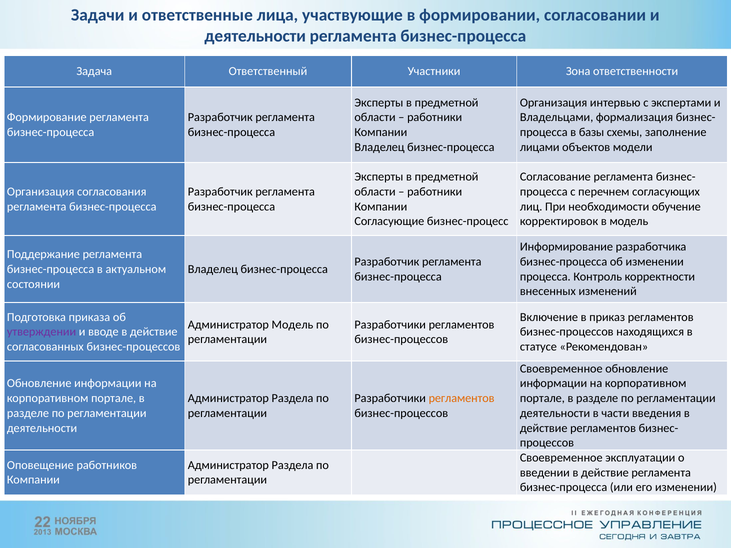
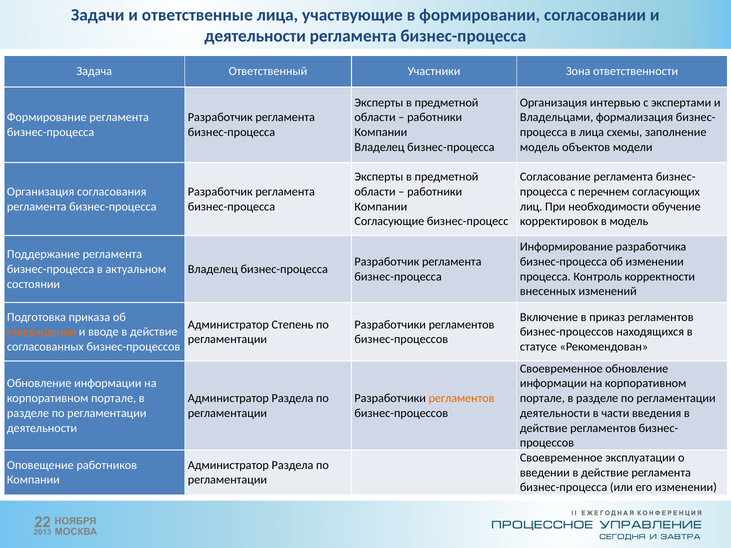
в базы: базы -> лица
лицами at (540, 147): лицами -> модель
Администратор Модель: Модель -> Степень
утверждении colour: purple -> orange
